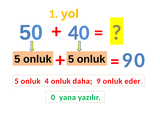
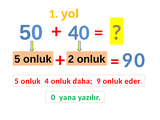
5 at (71, 59): 5 -> 2
